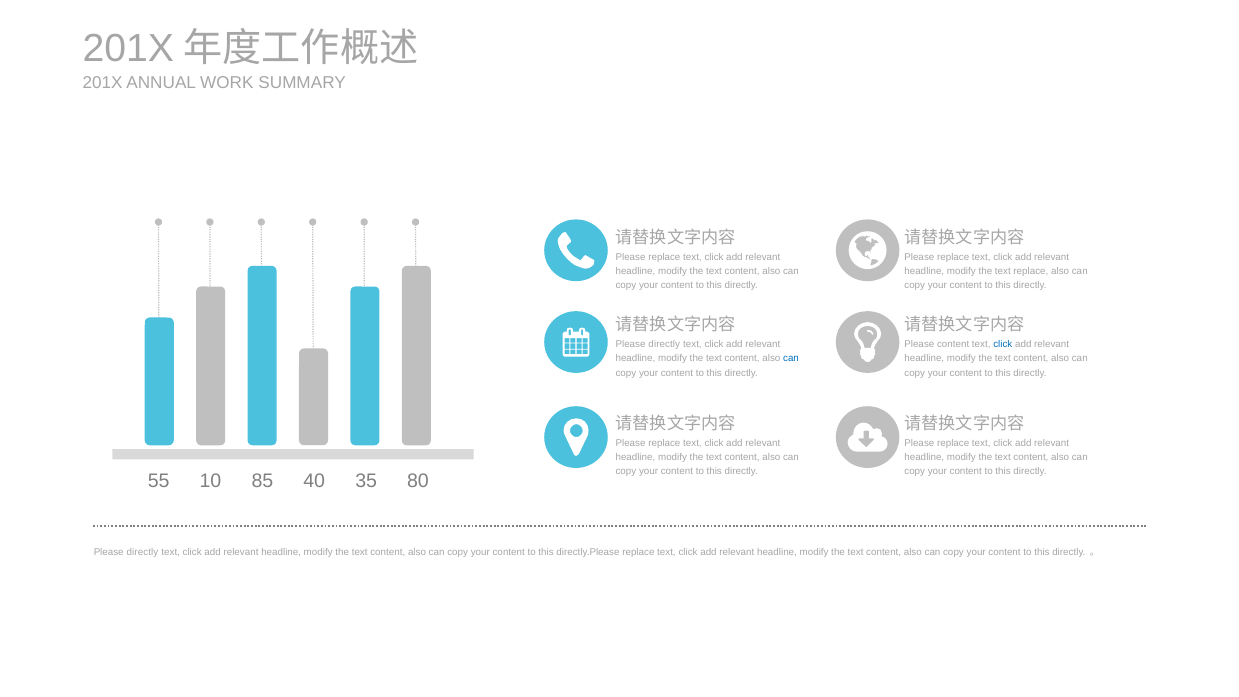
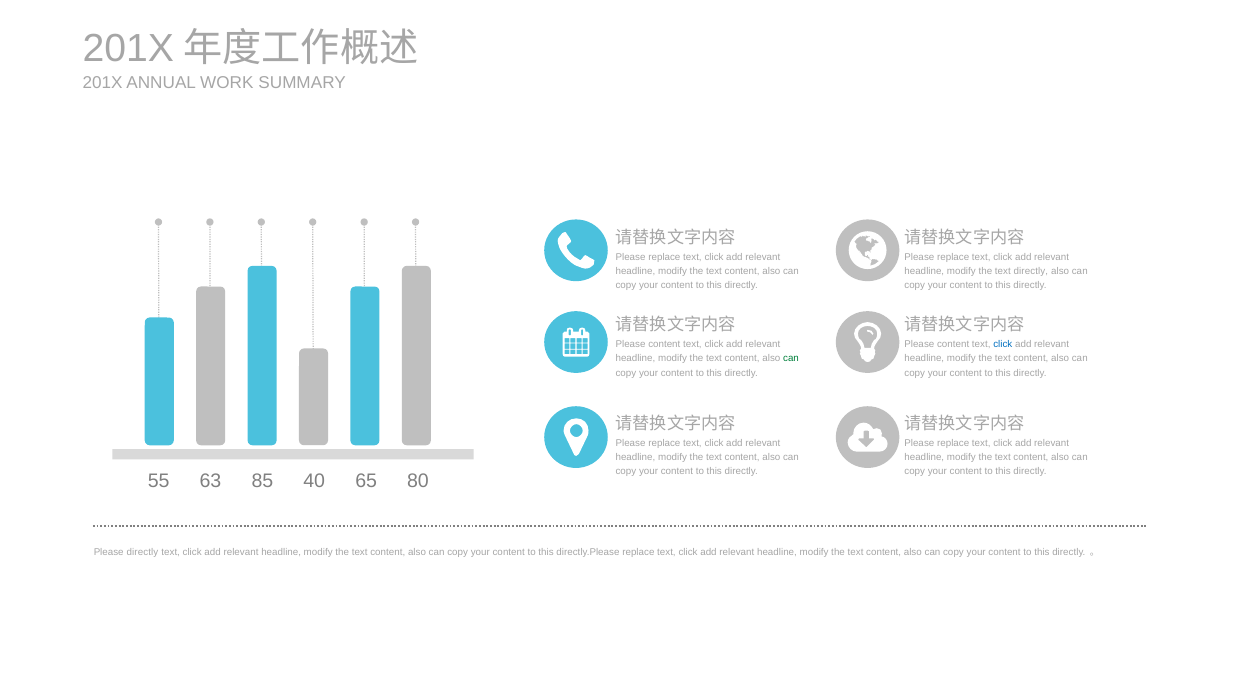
text replace: replace -> directly
directly at (664, 345): directly -> content
can at (791, 359) colour: blue -> green
10: 10 -> 63
35: 35 -> 65
